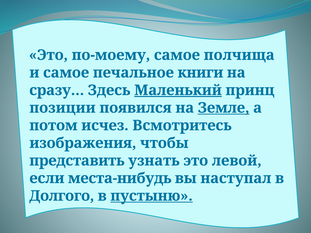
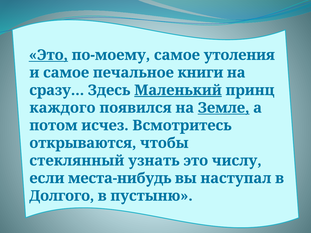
Это at (48, 55) underline: none -> present
полчища: полчища -> утоления
позиции: позиции -> каждого
изображения: изображения -> открываются
представить: представить -> стеклянный
левой: левой -> числу
пустыню underline: present -> none
